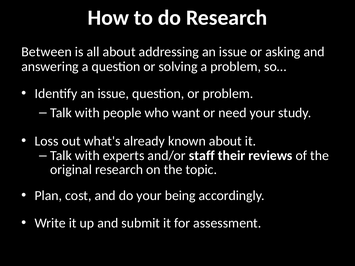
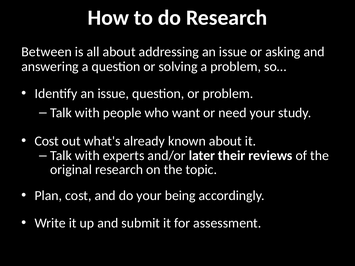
Loss at (47, 141): Loss -> Cost
staff: staff -> later
